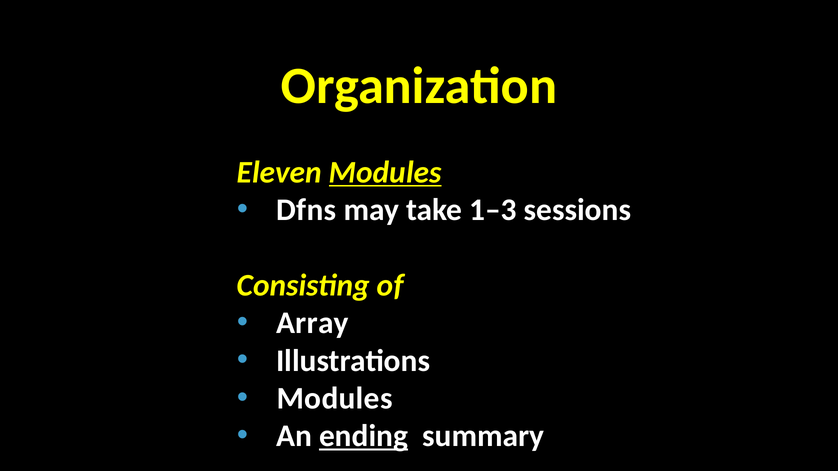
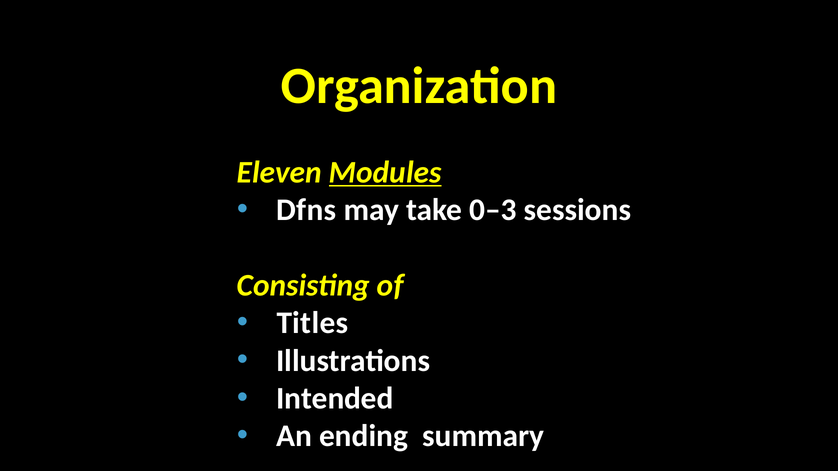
1–3: 1–3 -> 0–3
Array: Array -> Titles
Modules at (335, 399): Modules -> Intended
ending underline: present -> none
